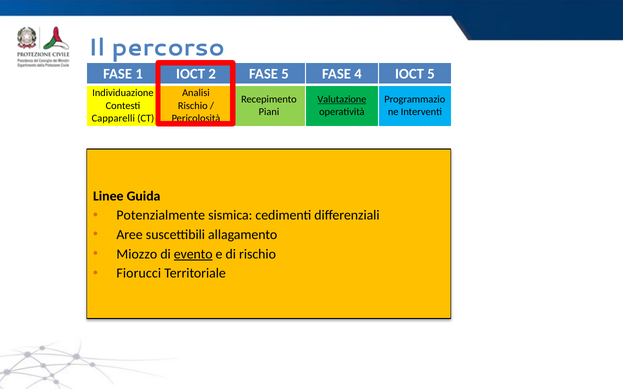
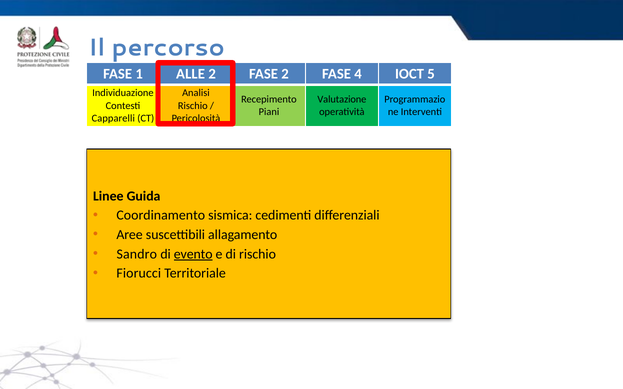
1 IOCT: IOCT -> ALLE
FASE 5: 5 -> 2
Valutazione underline: present -> none
Potenzialmente: Potenzialmente -> Coordinamento
Miozzo: Miozzo -> Sandro
